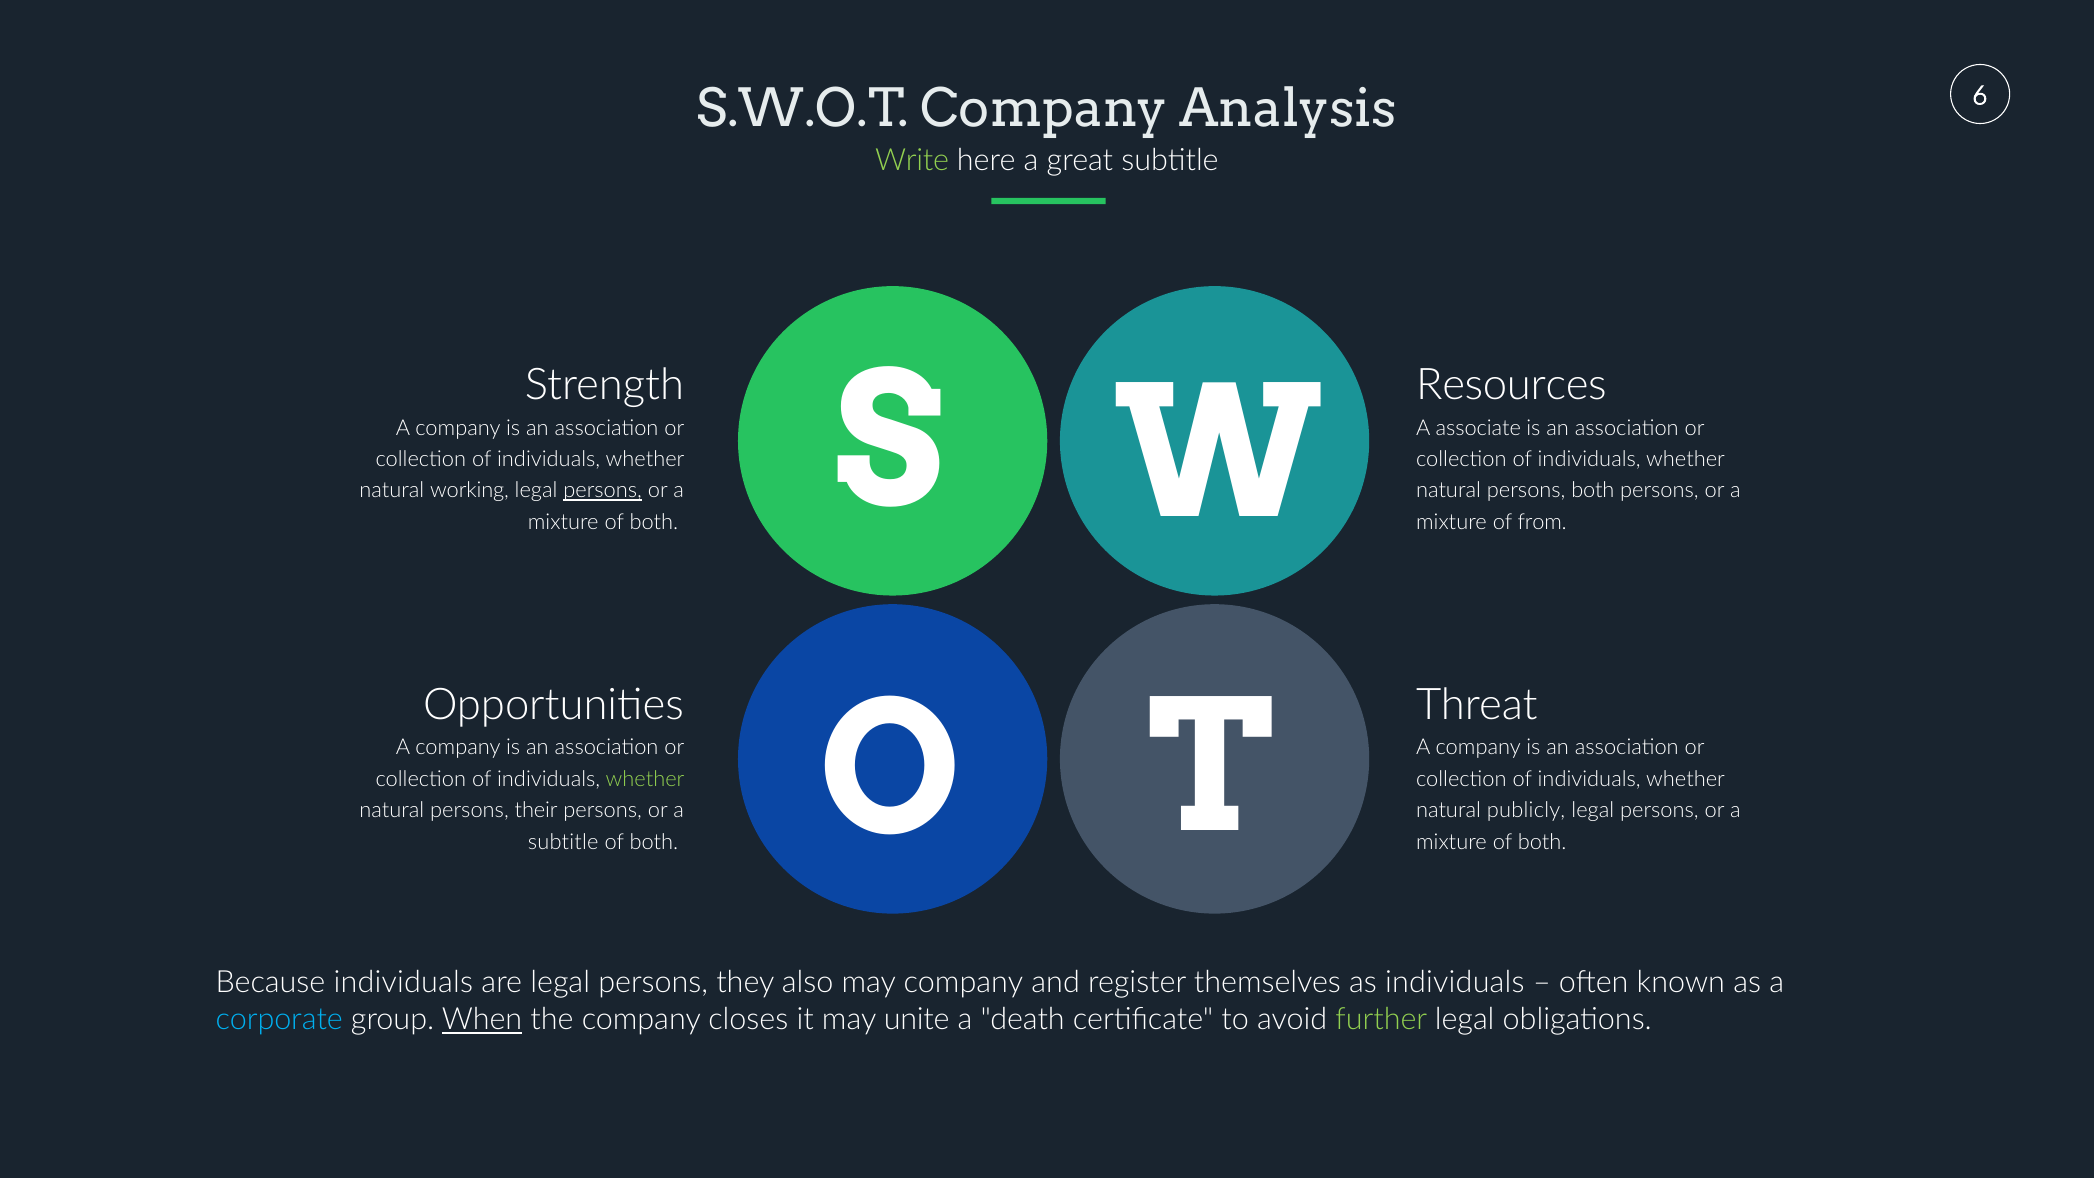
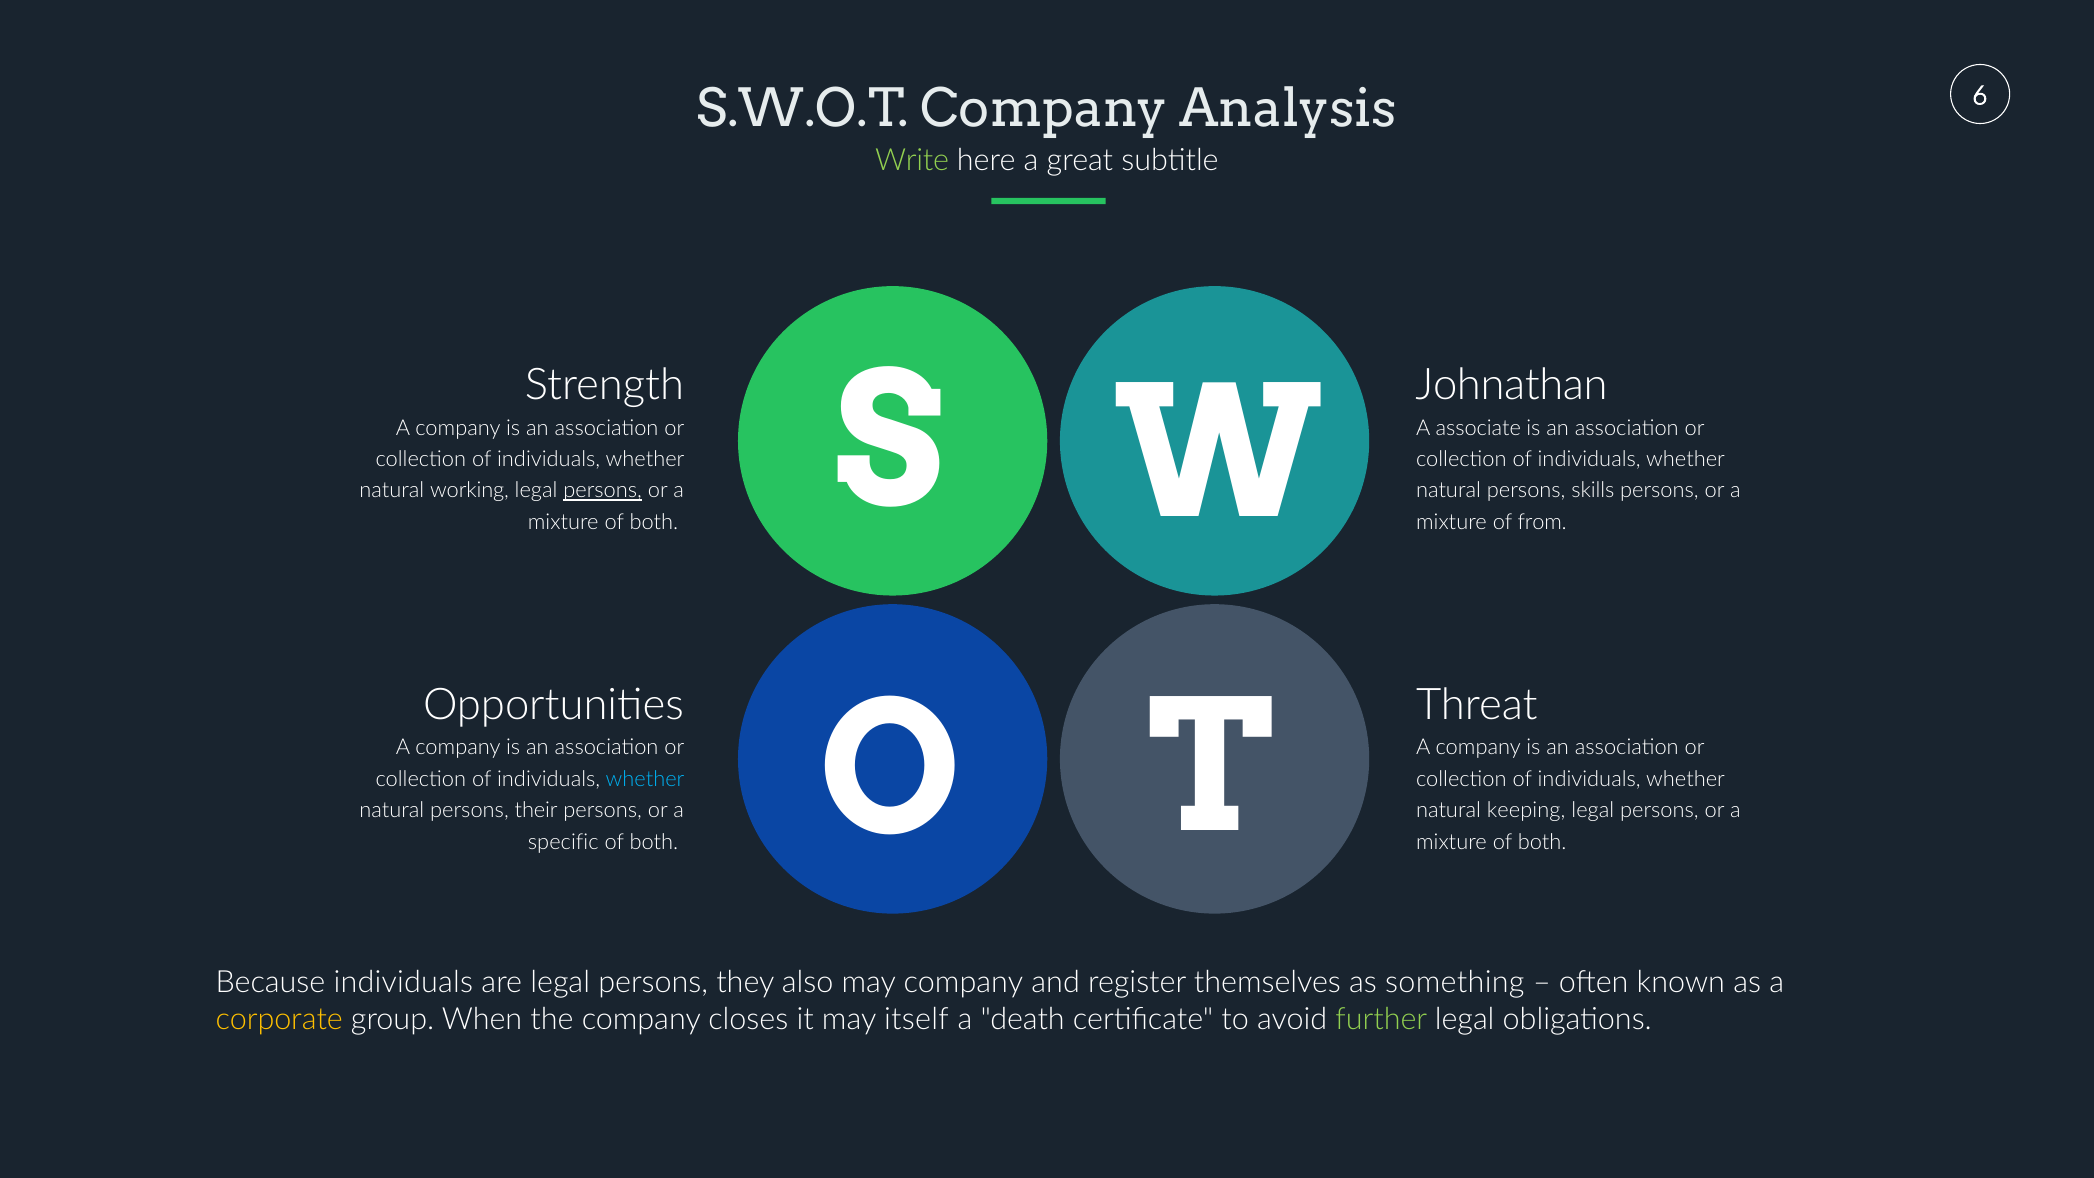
Resources: Resources -> Johnathan
persons both: both -> skills
whether at (645, 779) colour: light green -> light blue
publicly: publicly -> keeping
subtitle at (563, 842): subtitle -> specific
as individuals: individuals -> something
corporate colour: light blue -> yellow
When underline: present -> none
unite: unite -> itself
